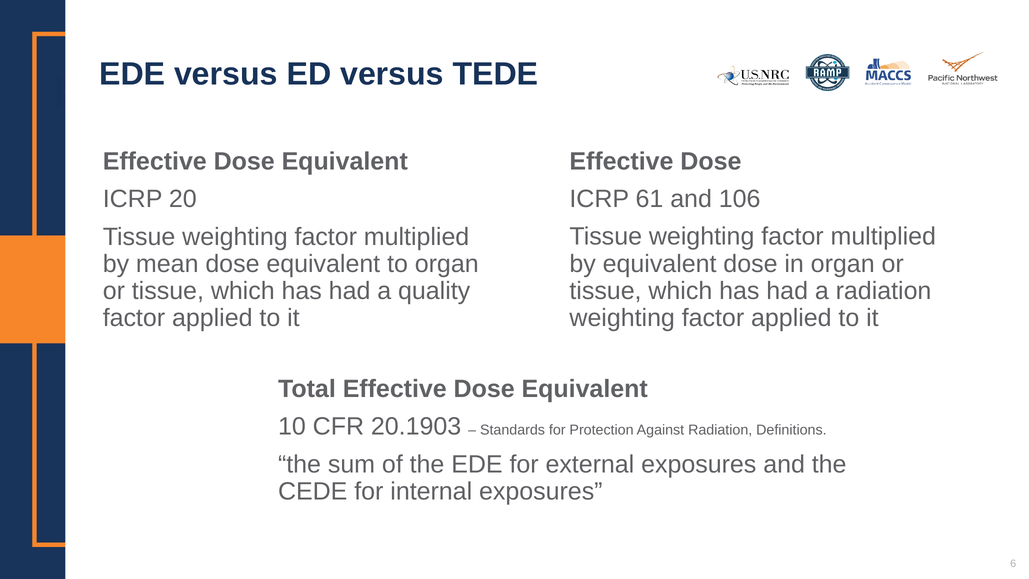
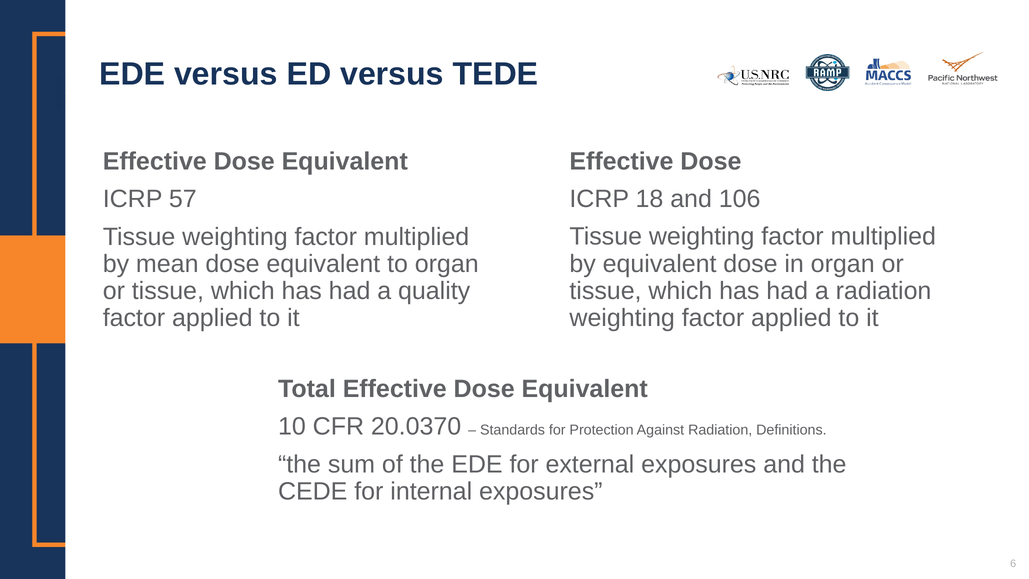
20: 20 -> 57
61: 61 -> 18
20.1903: 20.1903 -> 20.0370
